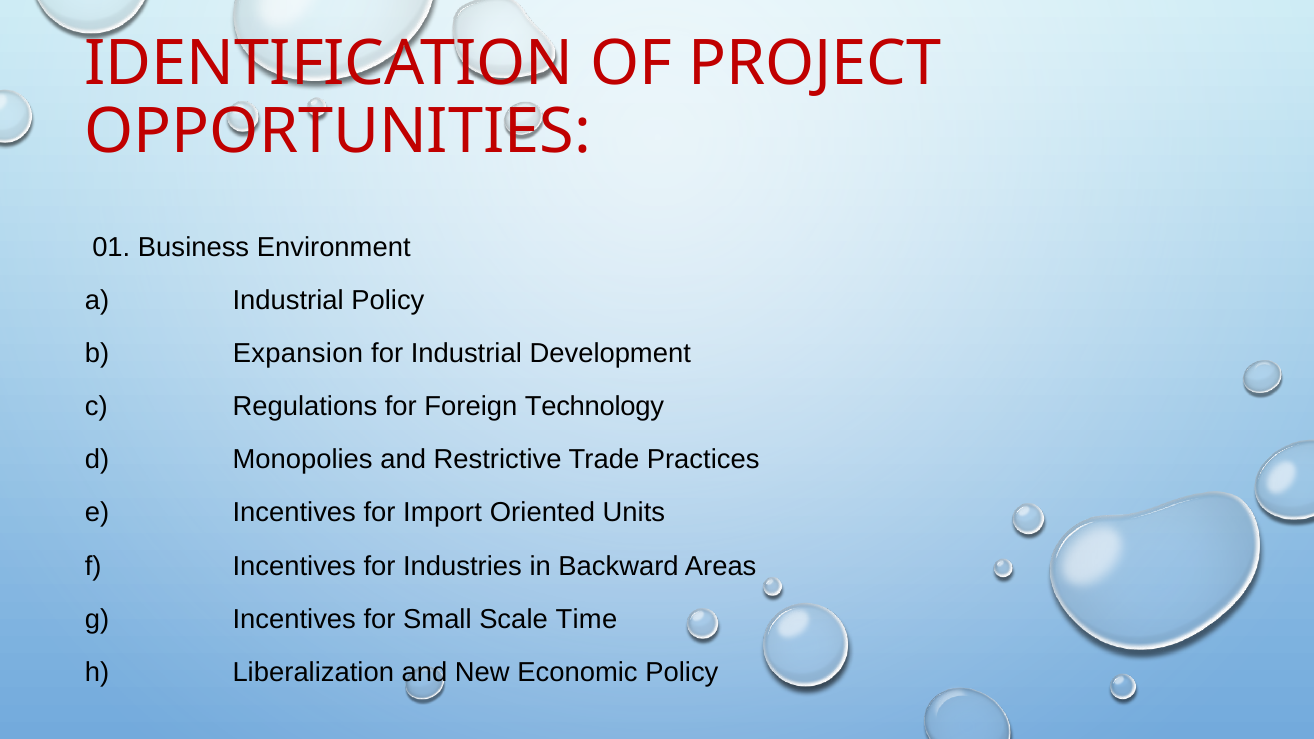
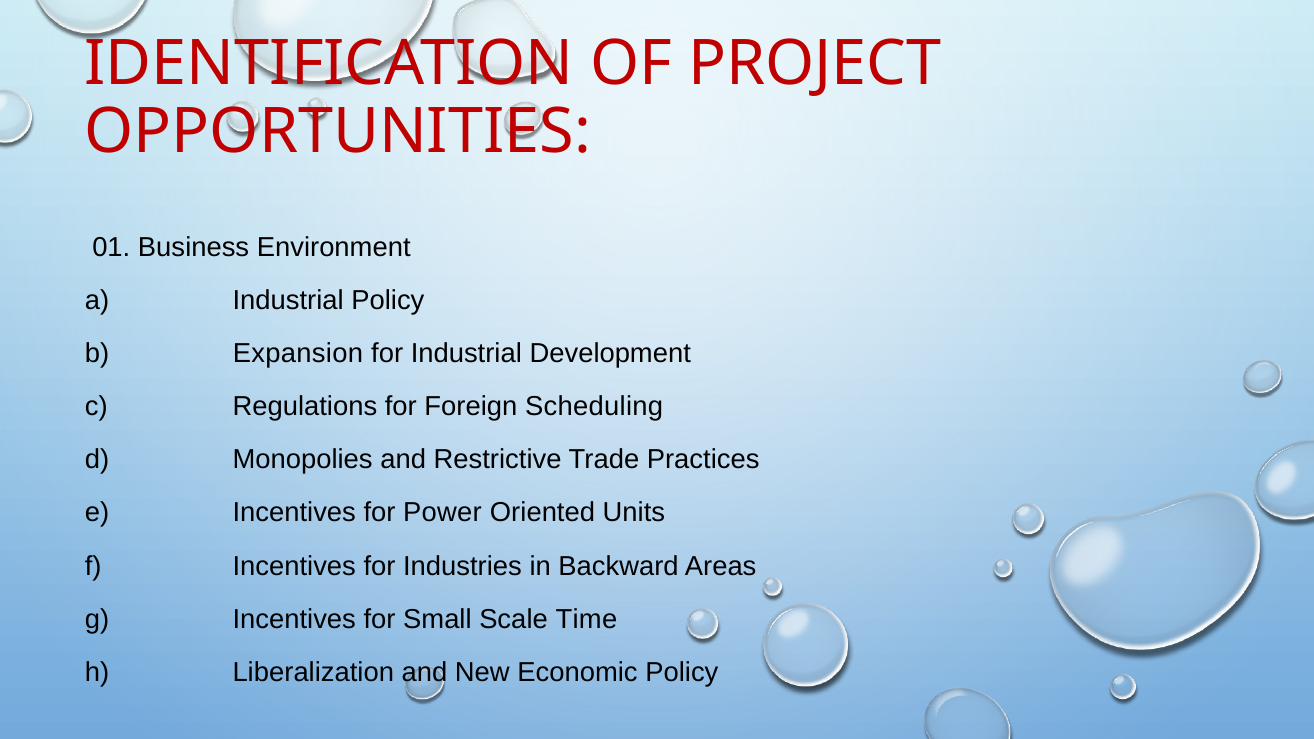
Technology: Technology -> Scheduling
Import: Import -> Power
